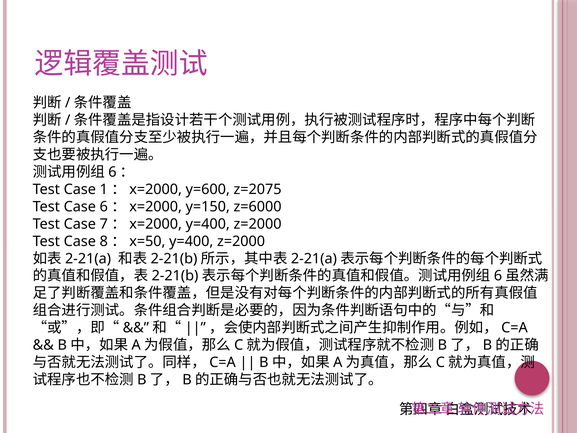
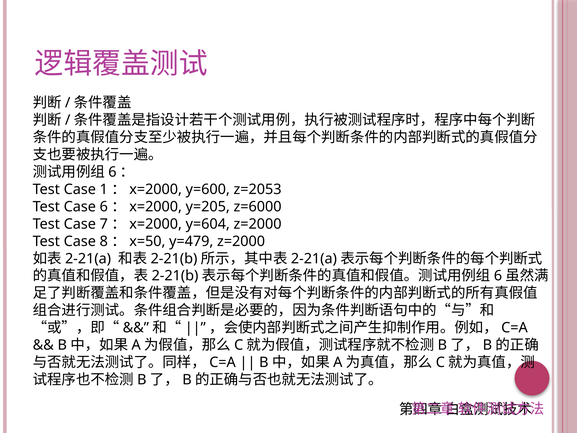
z=2075: z=2075 -> z=2053
y=150: y=150 -> y=205
7：x=2000 y=400: y=400 -> y=604
8：x=50 y=400: y=400 -> y=479
